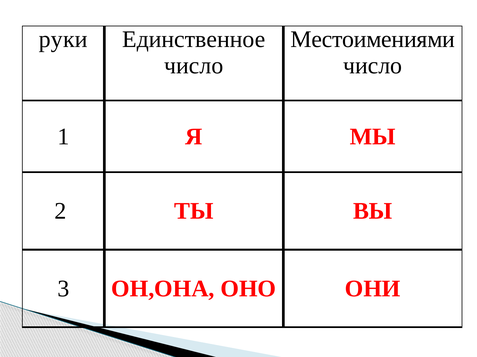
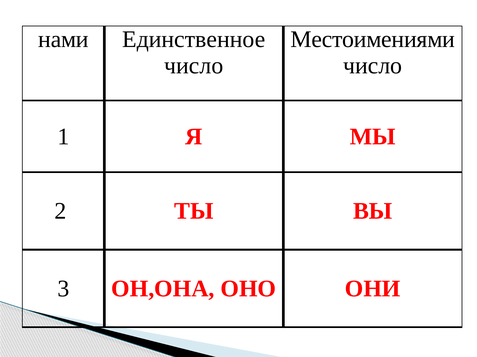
руки: руки -> нами
